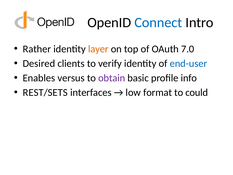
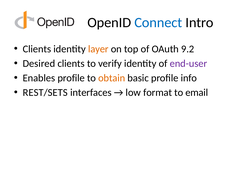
Rather at (37, 49): Rather -> Clients
7.0: 7.0 -> 9.2
end-user colour: blue -> purple
Enables versus: versus -> profile
obtain colour: purple -> orange
could: could -> email
